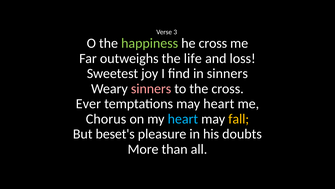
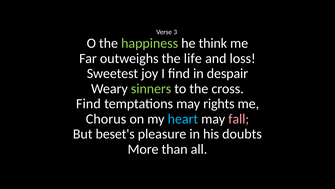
he cross: cross -> think
in sinners: sinners -> despair
sinners at (151, 88) colour: pink -> light green
Ever at (88, 103): Ever -> Find
may heart: heart -> rights
fall colour: yellow -> pink
